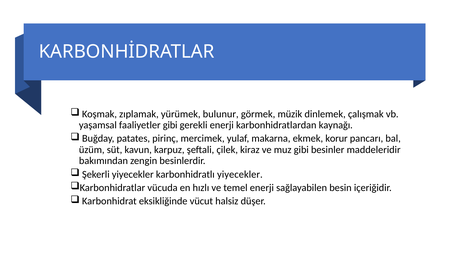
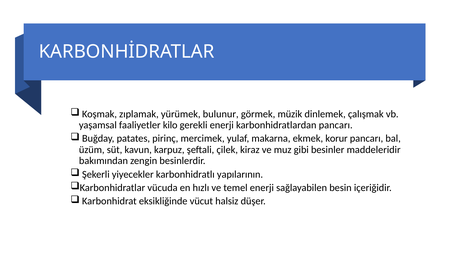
faaliyetler gibi: gibi -> kilo
karbonhidratlardan kaynağı: kaynağı -> pancarı
karbonhidratlı yiyecekler: yiyecekler -> yapılarının
